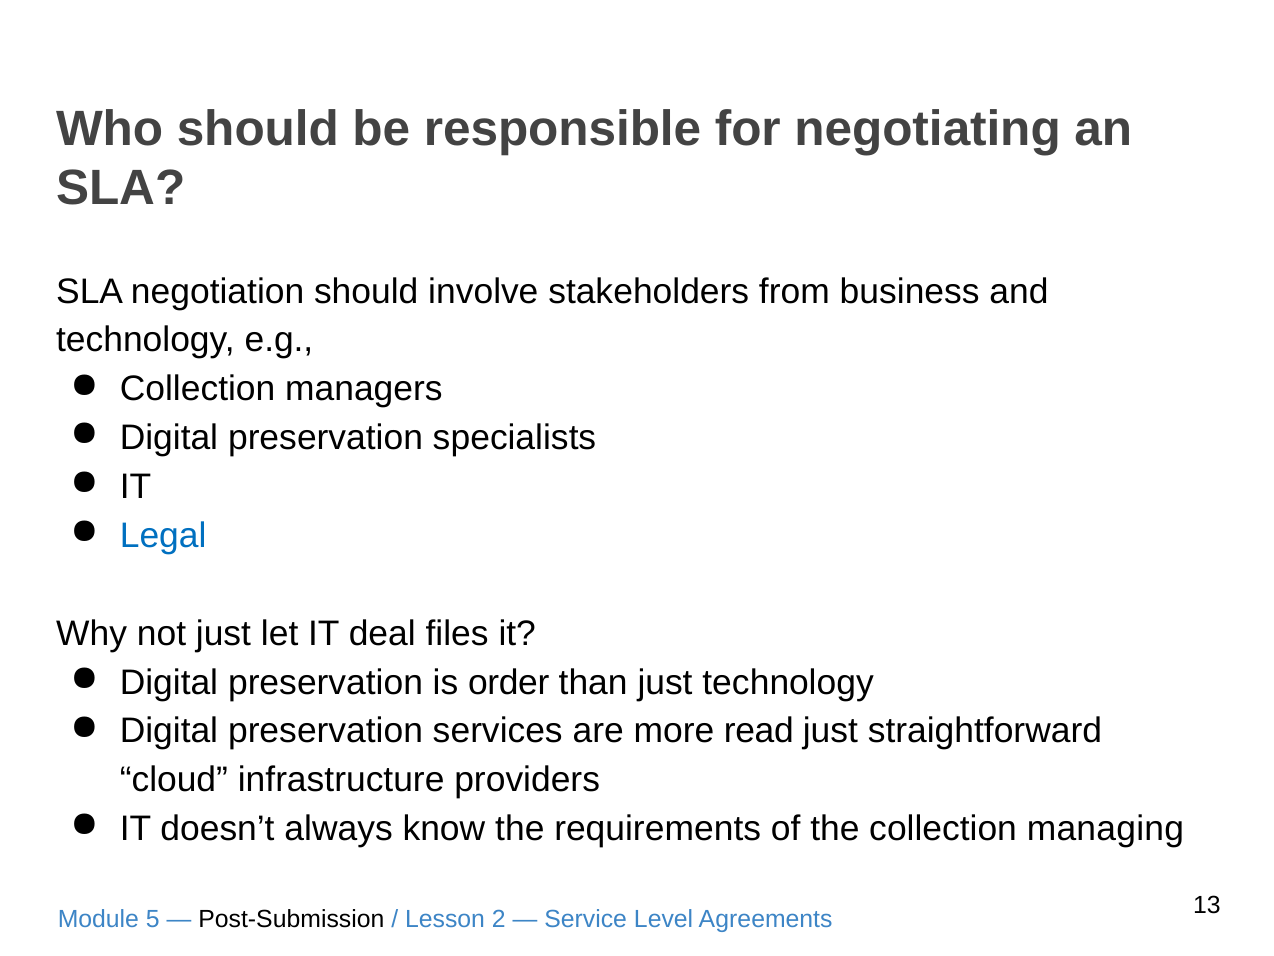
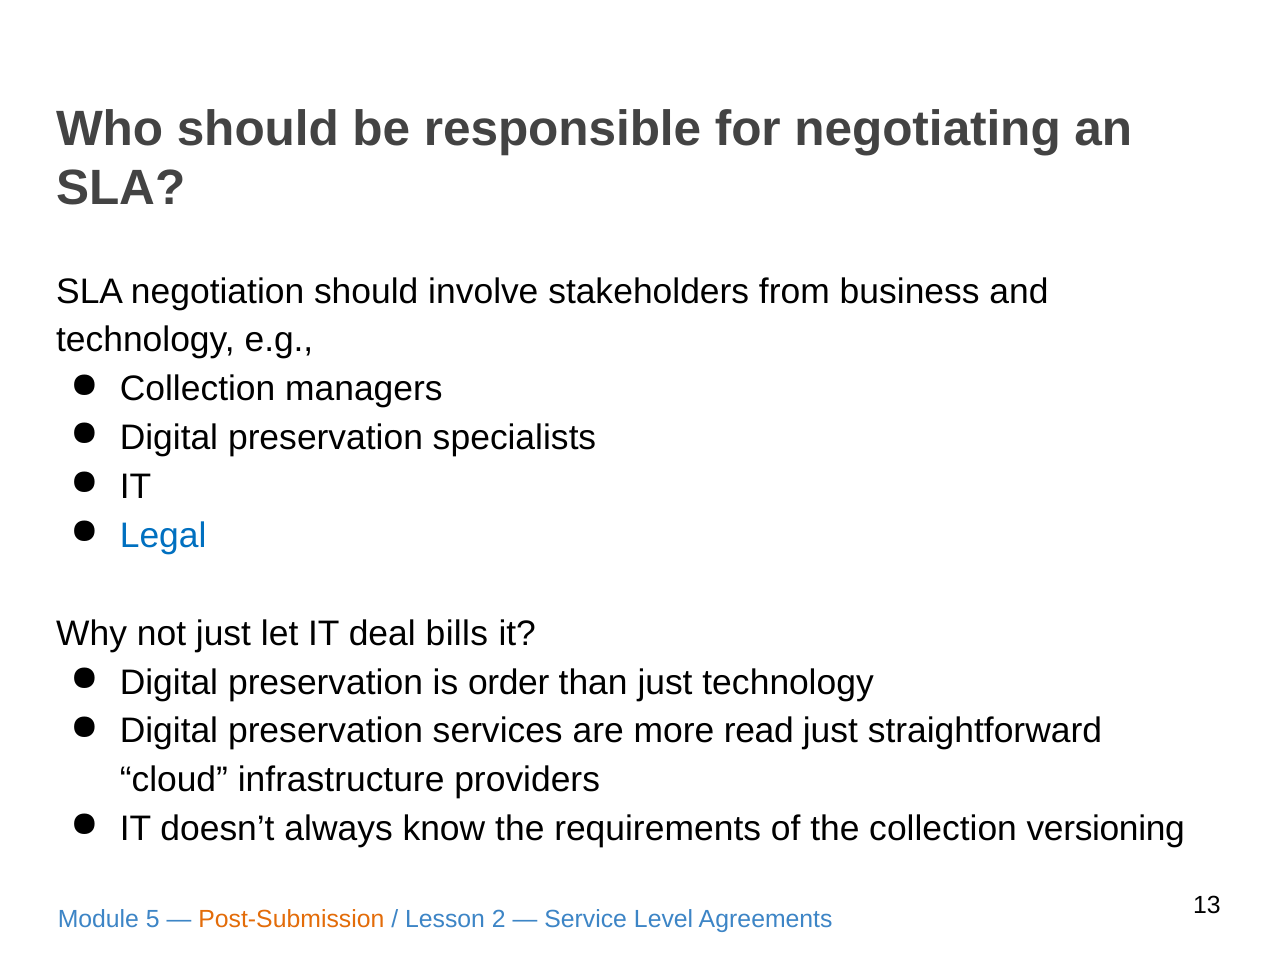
files: files -> bills
managing: managing -> versioning
Post-Submission colour: black -> orange
